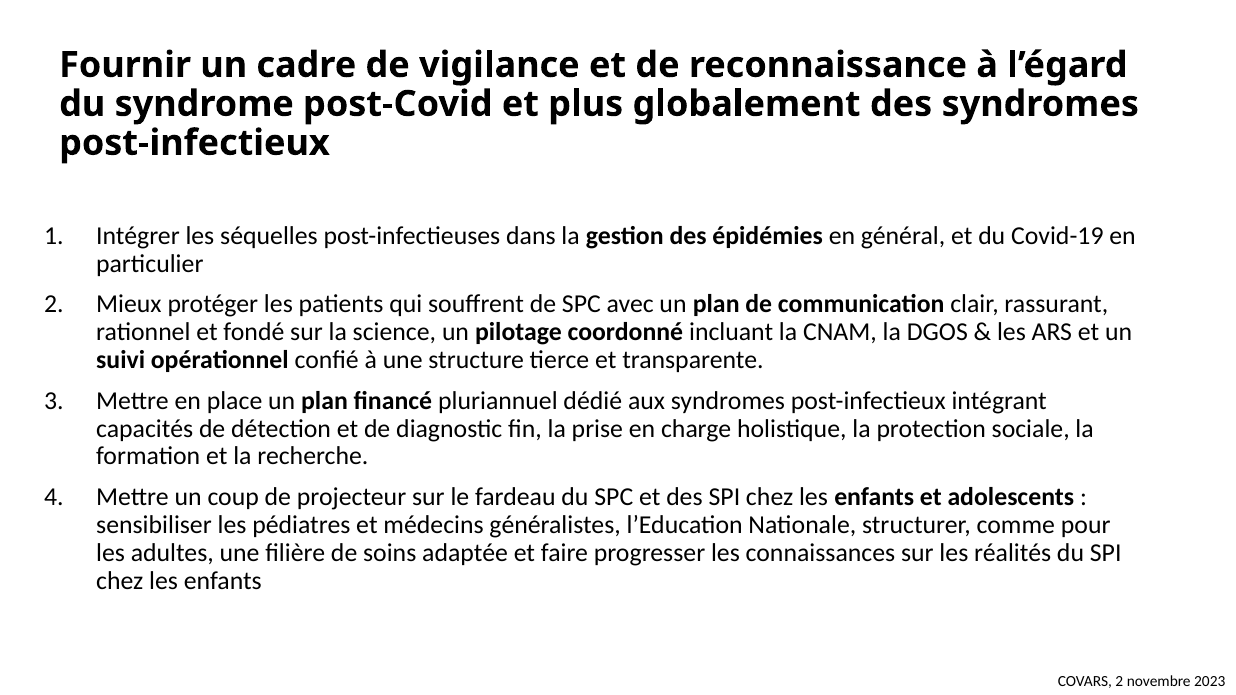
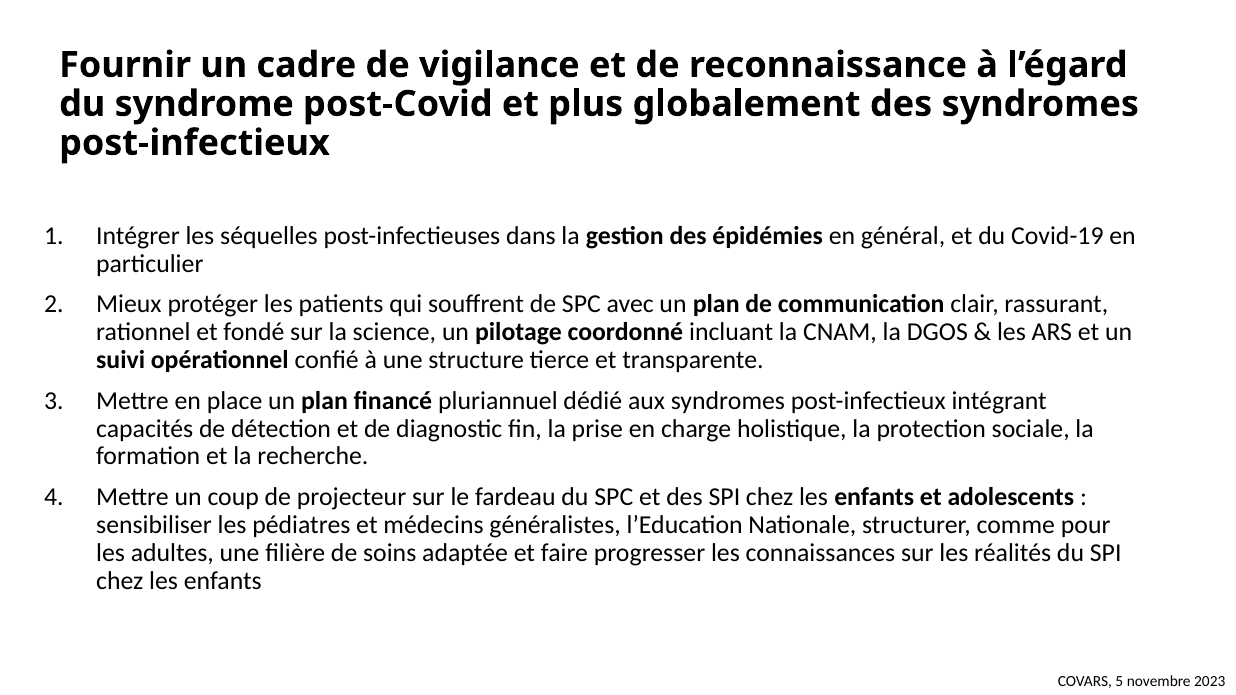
COVARS 2: 2 -> 5
